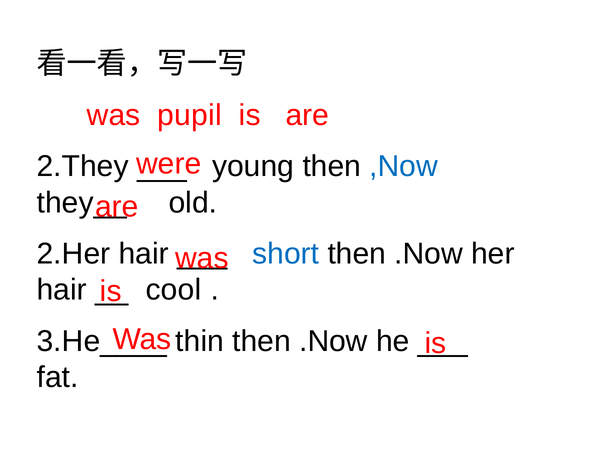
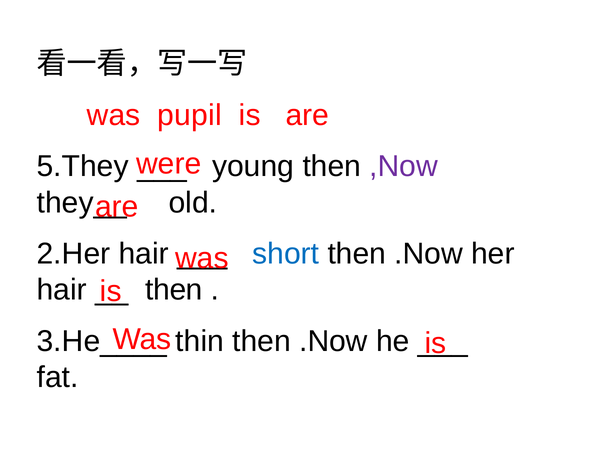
2.They: 2.They -> 5.They
,Now colour: blue -> purple
cool at (174, 290): cool -> then
